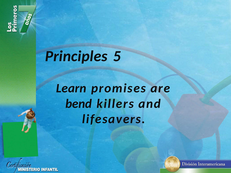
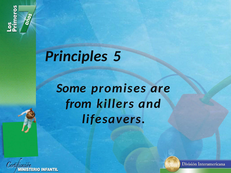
Learn: Learn -> Some
bend: bend -> from
